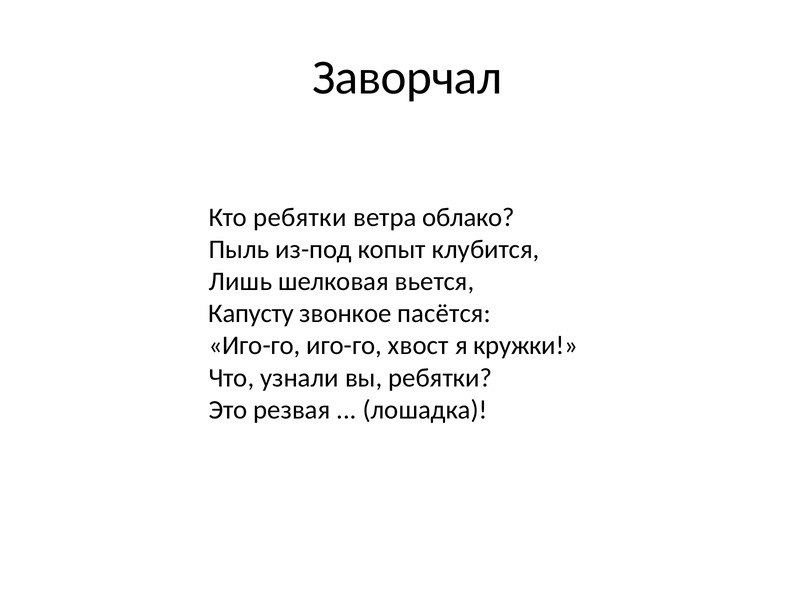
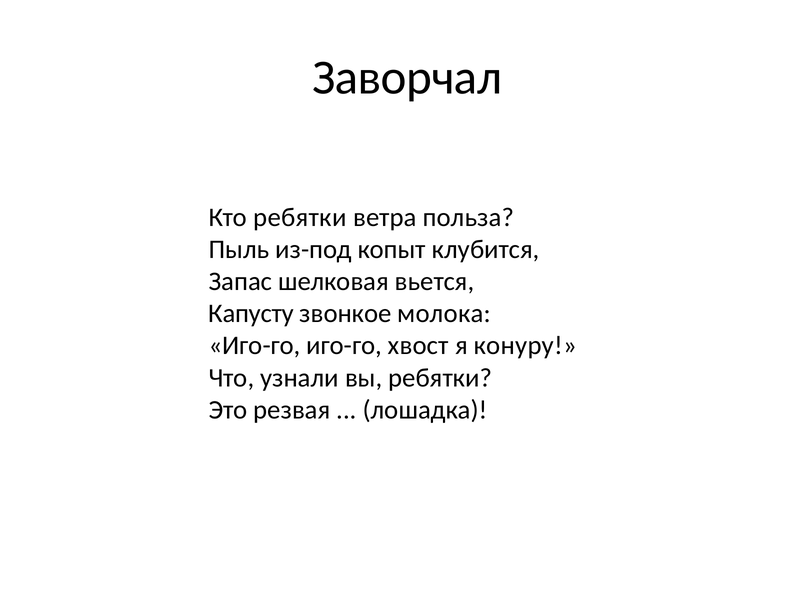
облако: облако -> польза
Лишь: Лишь -> Запас
пасётся: пасётся -> молока
кружки: кружки -> конуру
